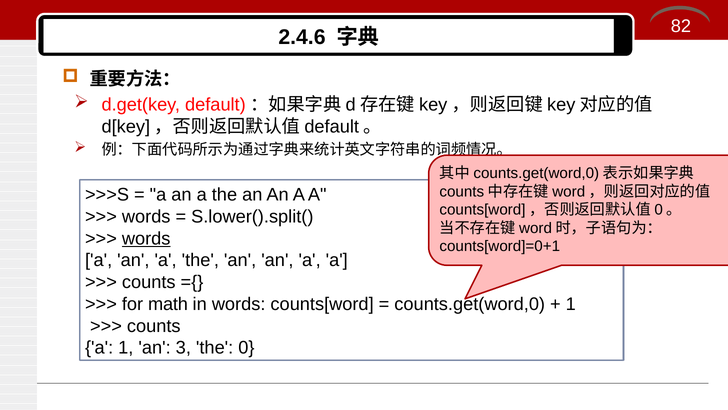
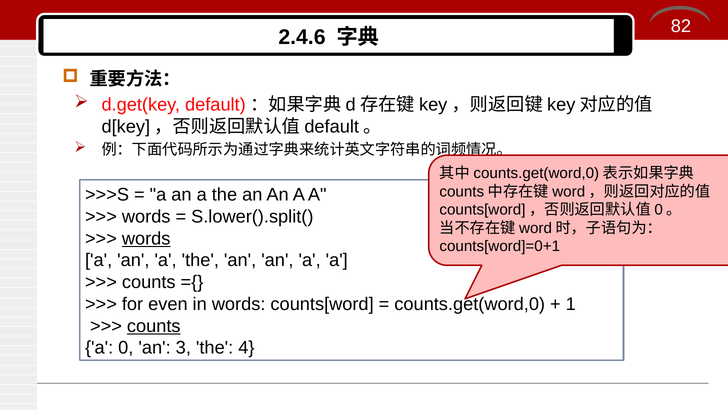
math: math -> even
counts at (154, 326) underline: none -> present
a 1: 1 -> 0
0: 0 -> 4
